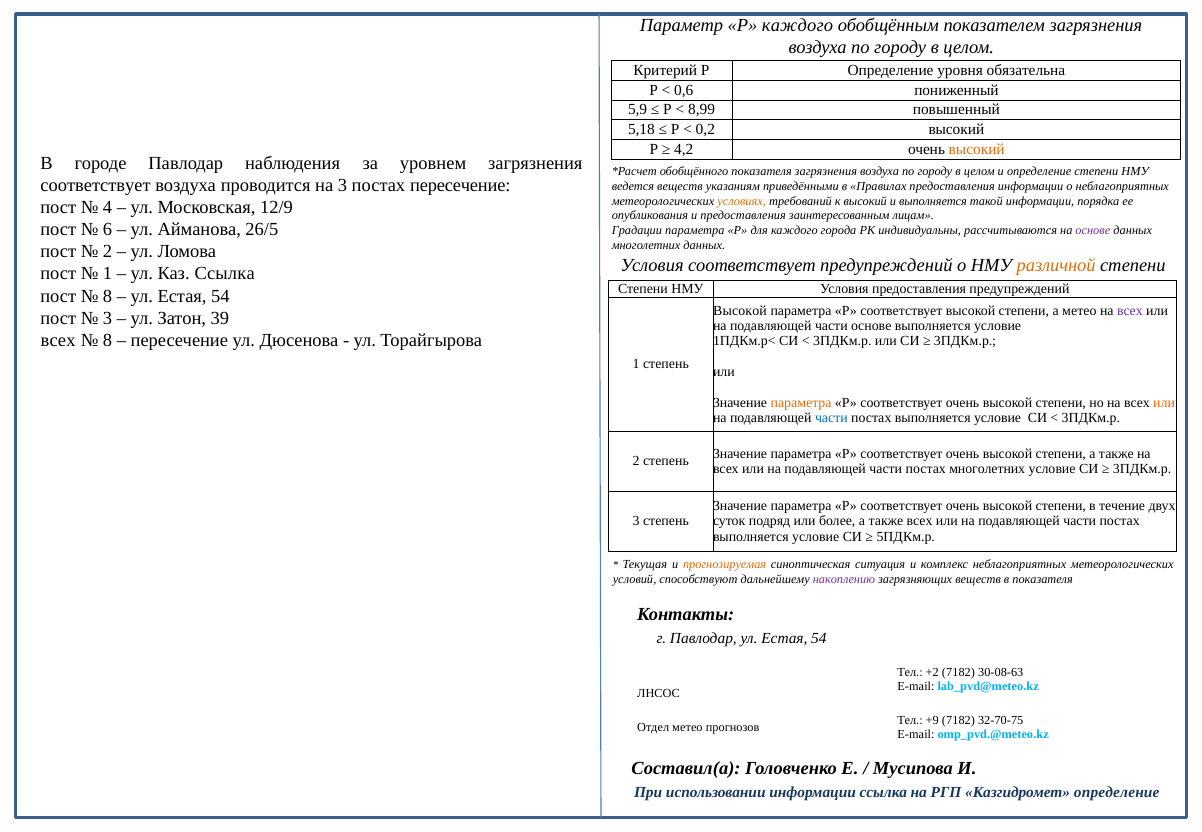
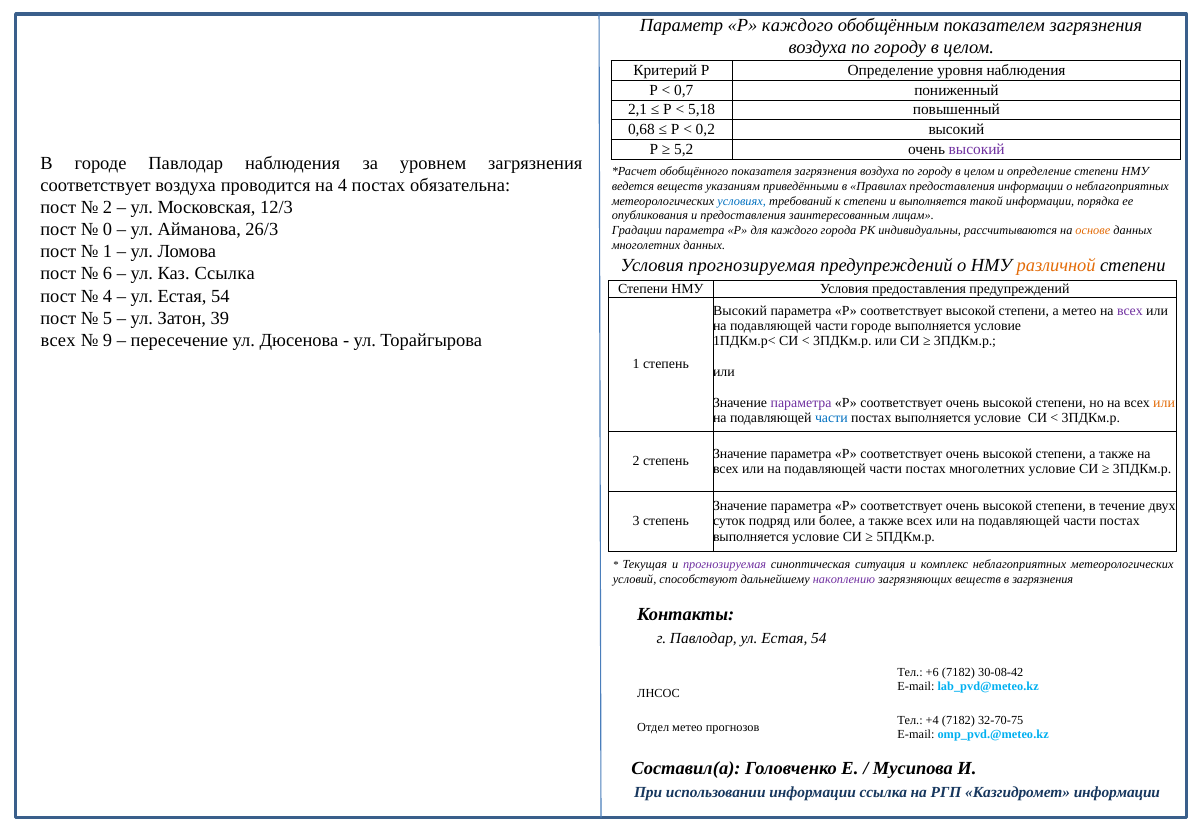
уровня обязательна: обязательна -> наблюдения
0,6: 0,6 -> 0,7
5,9: 5,9 -> 2,1
8,99: 8,99 -> 5,18
5,18: 5,18 -> 0,68
4,2: 4,2 -> 5,2
высокий at (977, 149) colour: orange -> purple
на 3: 3 -> 4
постах пересечение: пересечение -> обязательна
условиях colour: orange -> blue
к высокий: высокий -> степени
4 at (108, 207): 4 -> 2
12/9: 12/9 -> 12/3
6: 6 -> 0
26/5: 26/5 -> 26/3
основе at (1093, 231) colour: purple -> orange
2 at (108, 252): 2 -> 1
Условия соответствует: соответствует -> прогнозируемая
1 at (108, 274): 1 -> 6
8 at (108, 296): 8 -> 4
Высокой at (740, 311): Высокой -> Высокий
3 at (108, 318): 3 -> 5
части основе: основе -> городе
8 at (108, 341): 8 -> 9
параметра at (801, 403) colour: orange -> purple
прогнозируемая at (725, 565) colour: orange -> purple
в показателя: показателя -> загрязнения
+2: +2 -> +6
30-08-63: 30-08-63 -> 30-08-42
+9: +9 -> +4
Казгидромет определение: определение -> информации
